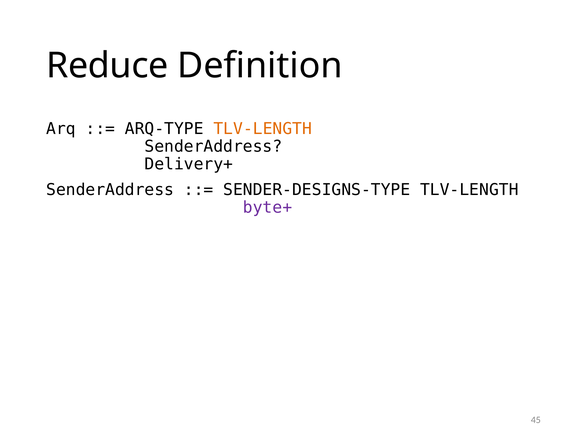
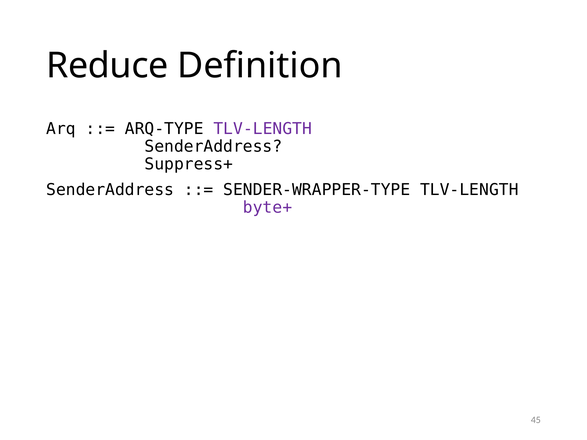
TLV-LENGTH at (263, 129) colour: orange -> purple
Delivery+: Delivery+ -> Suppress+
SENDER-DESIGNS-TYPE: SENDER-DESIGNS-TYPE -> SENDER-WRAPPER-TYPE
